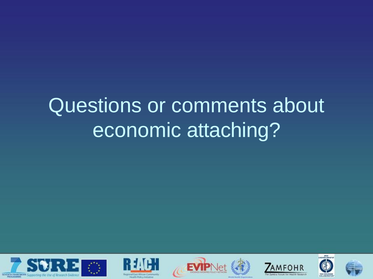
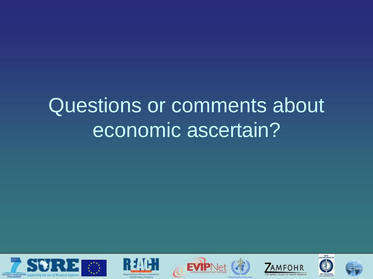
attaching: attaching -> ascertain
